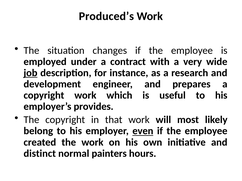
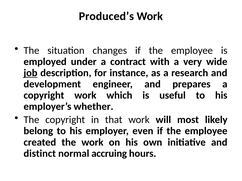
provides: provides -> whether
even underline: present -> none
painters: painters -> accruing
